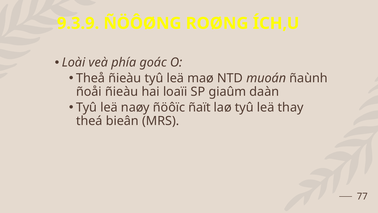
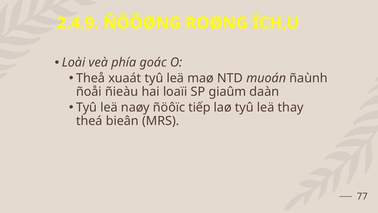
9.3.9: 9.3.9 -> 2.4.9
Theå ñieàu: ñieàu -> xuaát
ñaït: ñaït -> tiếp
